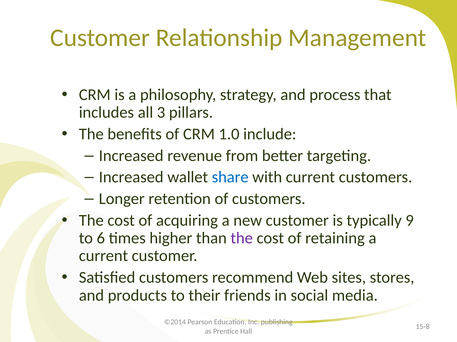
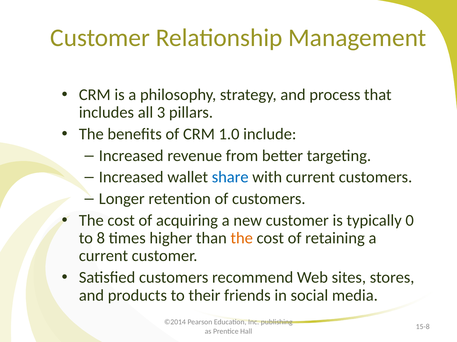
9: 9 -> 0
6: 6 -> 8
the at (242, 239) colour: purple -> orange
